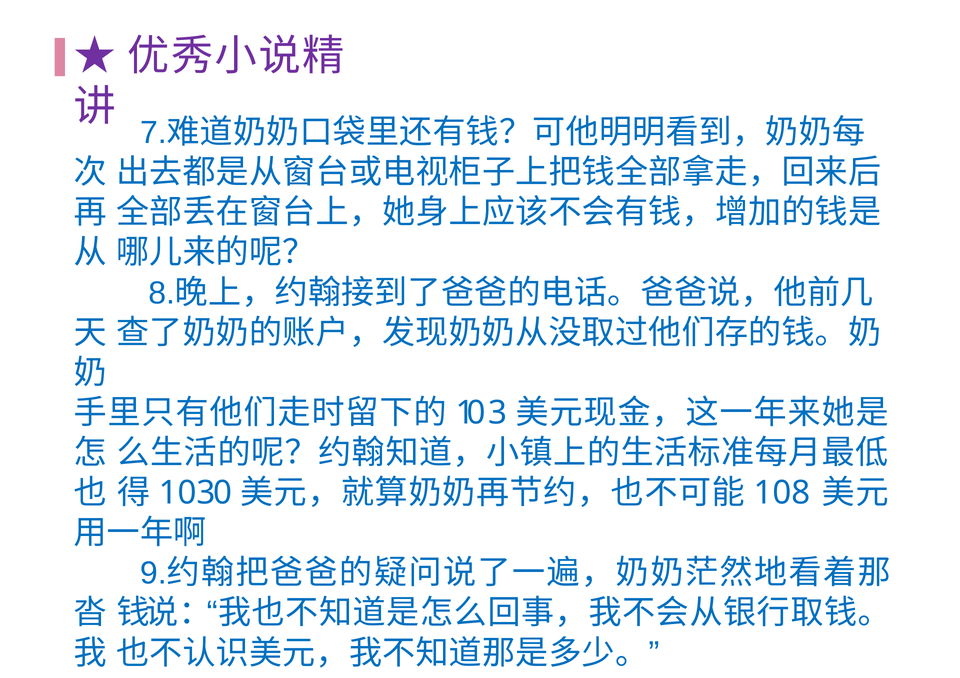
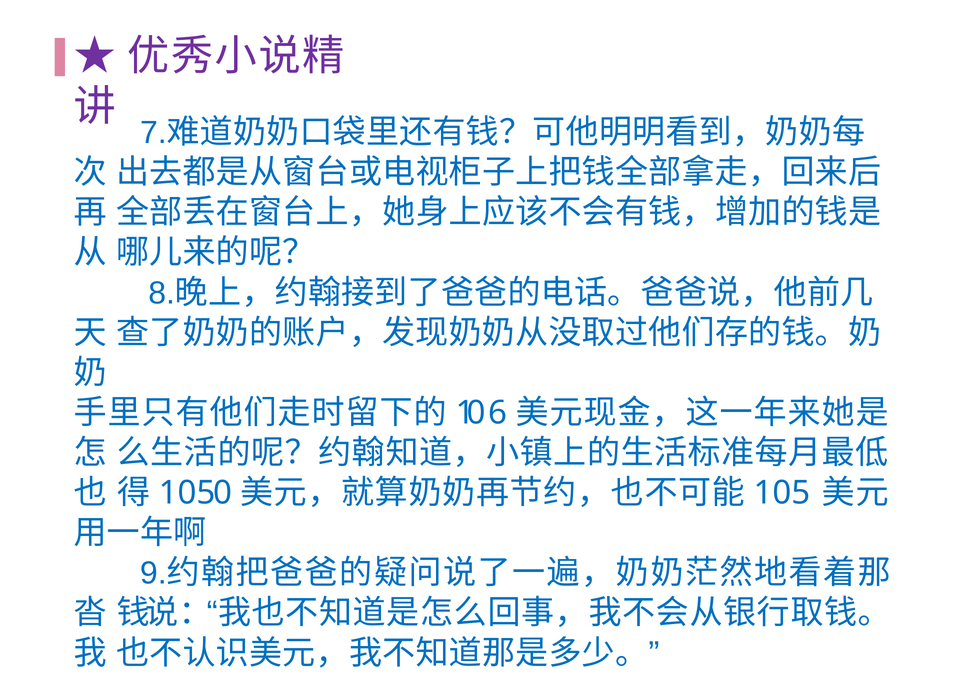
3 at (498, 413): 3 -> 6
3 at (206, 493): 3 -> 5
8 at (801, 493): 8 -> 5
